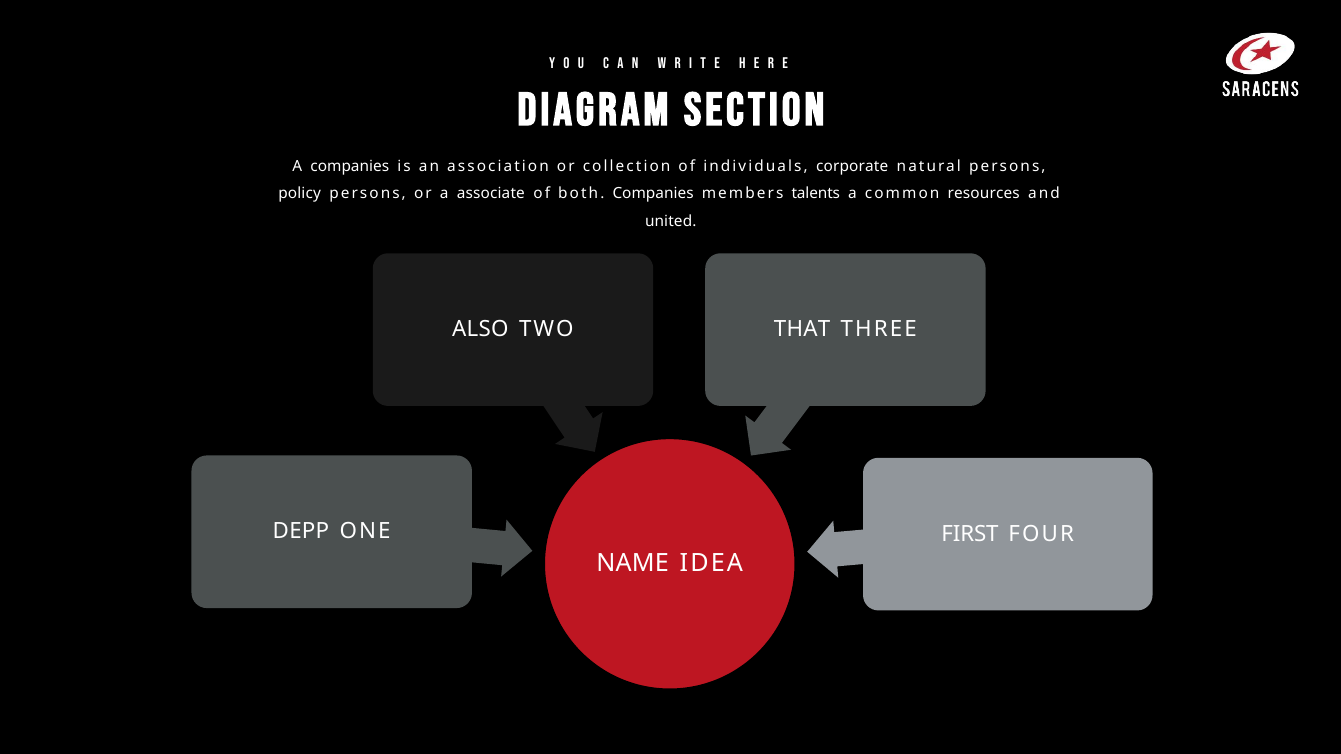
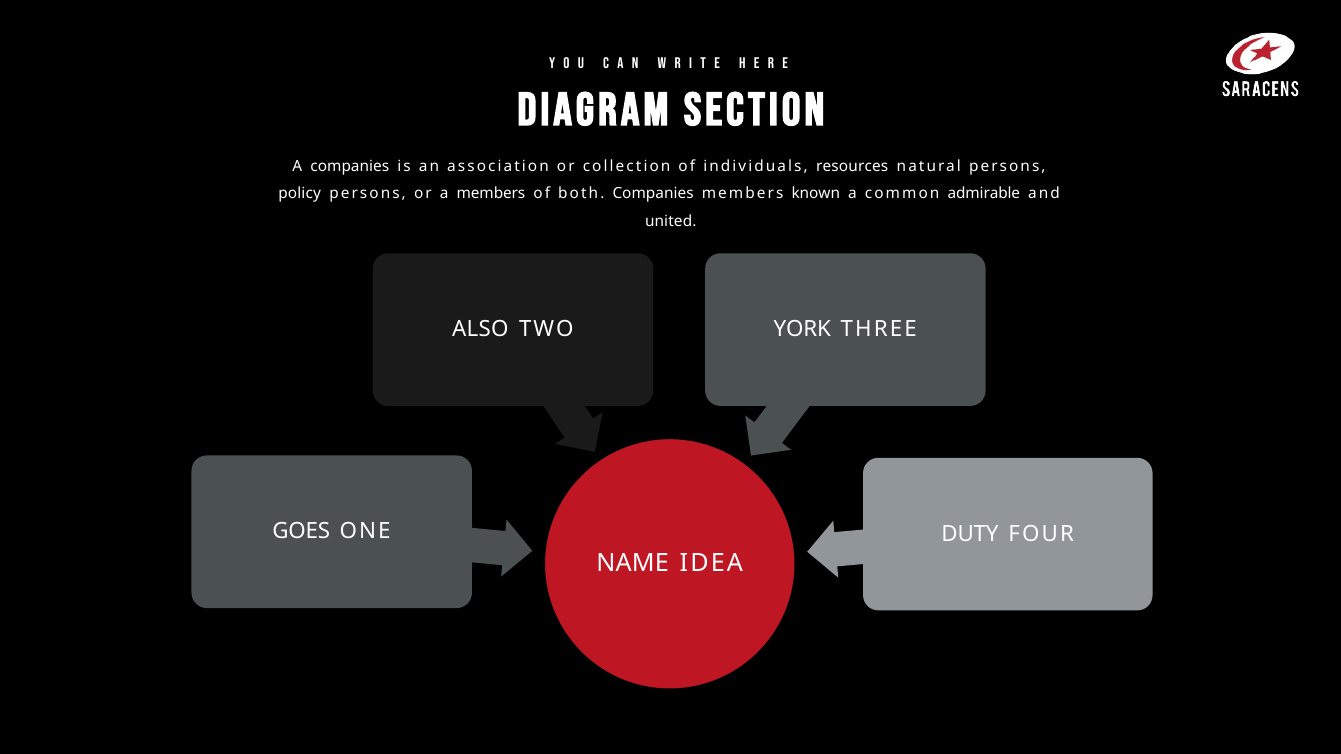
corporate: corporate -> resources
a associate: associate -> members
talents: talents -> known
resources: resources -> admirable
THAT: THAT -> YORK
DEPP: DEPP -> GOES
FIRST: FIRST -> DUTY
